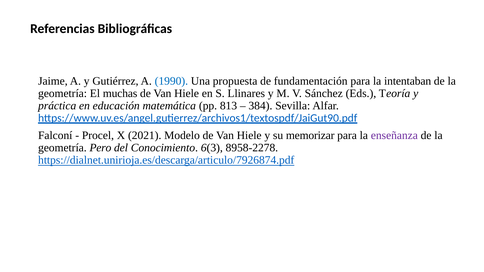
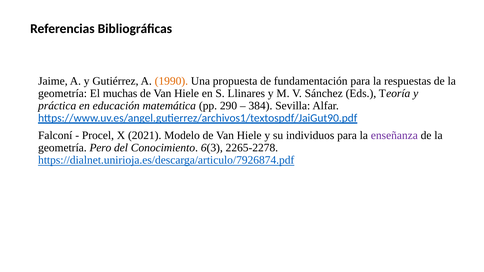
1990 colour: blue -> orange
intentaban: intentaban -> respuestas
813: 813 -> 290
memorizar: memorizar -> individuos
8958-2278: 8958-2278 -> 2265-2278
